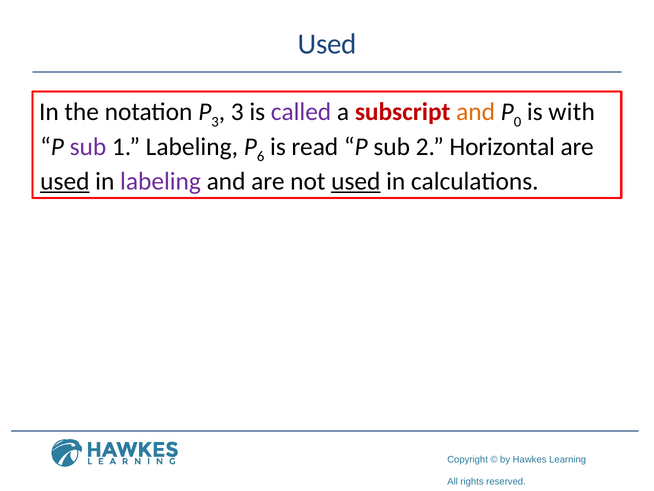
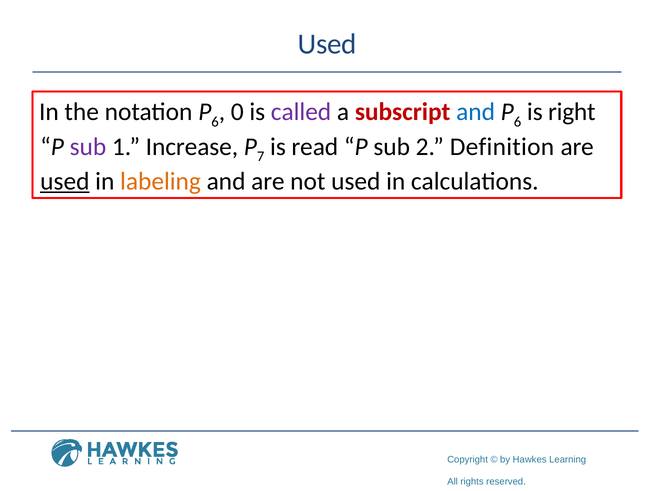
notation P 3: 3 -> 6
3 at (237, 112): 3 -> 0
and at (476, 112) colour: orange -> blue
0 at (518, 122): 0 -> 6
with: with -> right
1 Labeling: Labeling -> Increase
6: 6 -> 7
Horizontal: Horizontal -> Definition
labeling at (160, 181) colour: purple -> orange
used at (356, 181) underline: present -> none
